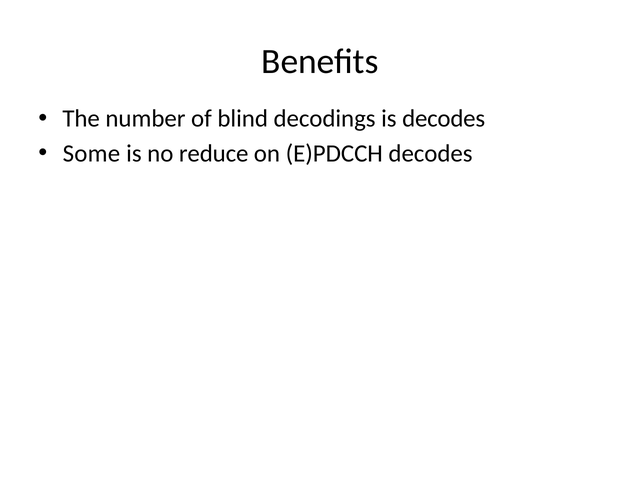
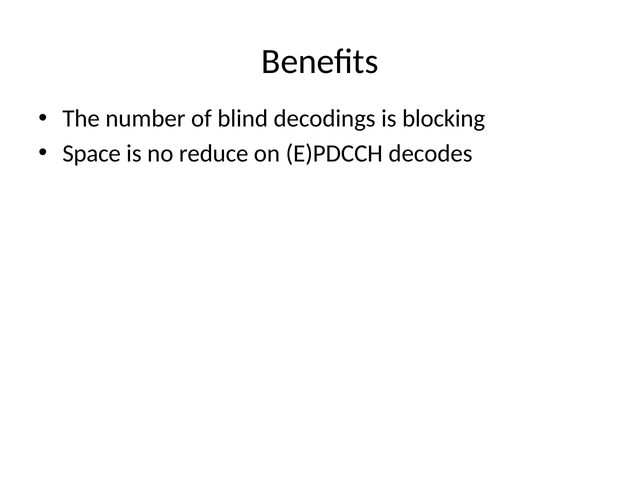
is decodes: decodes -> blocking
Some: Some -> Space
